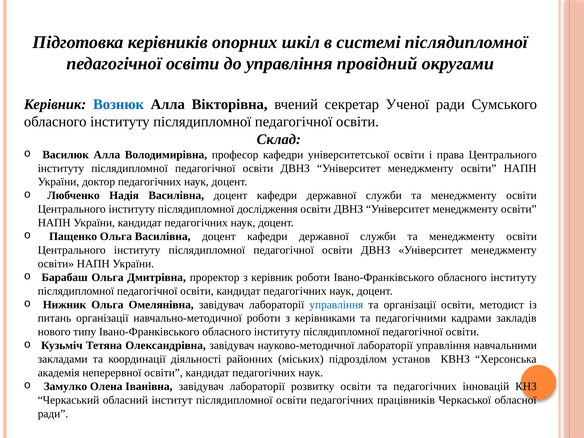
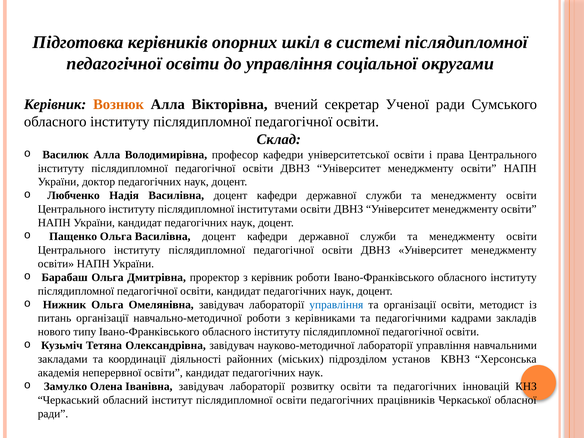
провідний: провідний -> соціальної
Вознюк colour: blue -> orange
дослідження: дослідження -> інститутами
